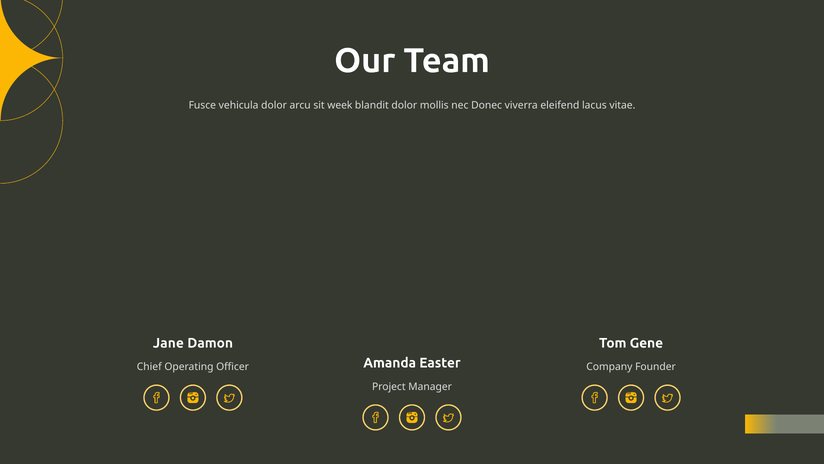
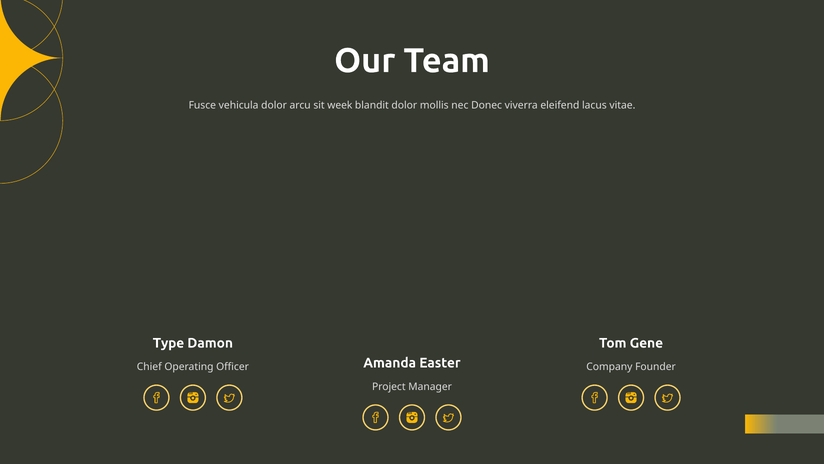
Jane: Jane -> Type
